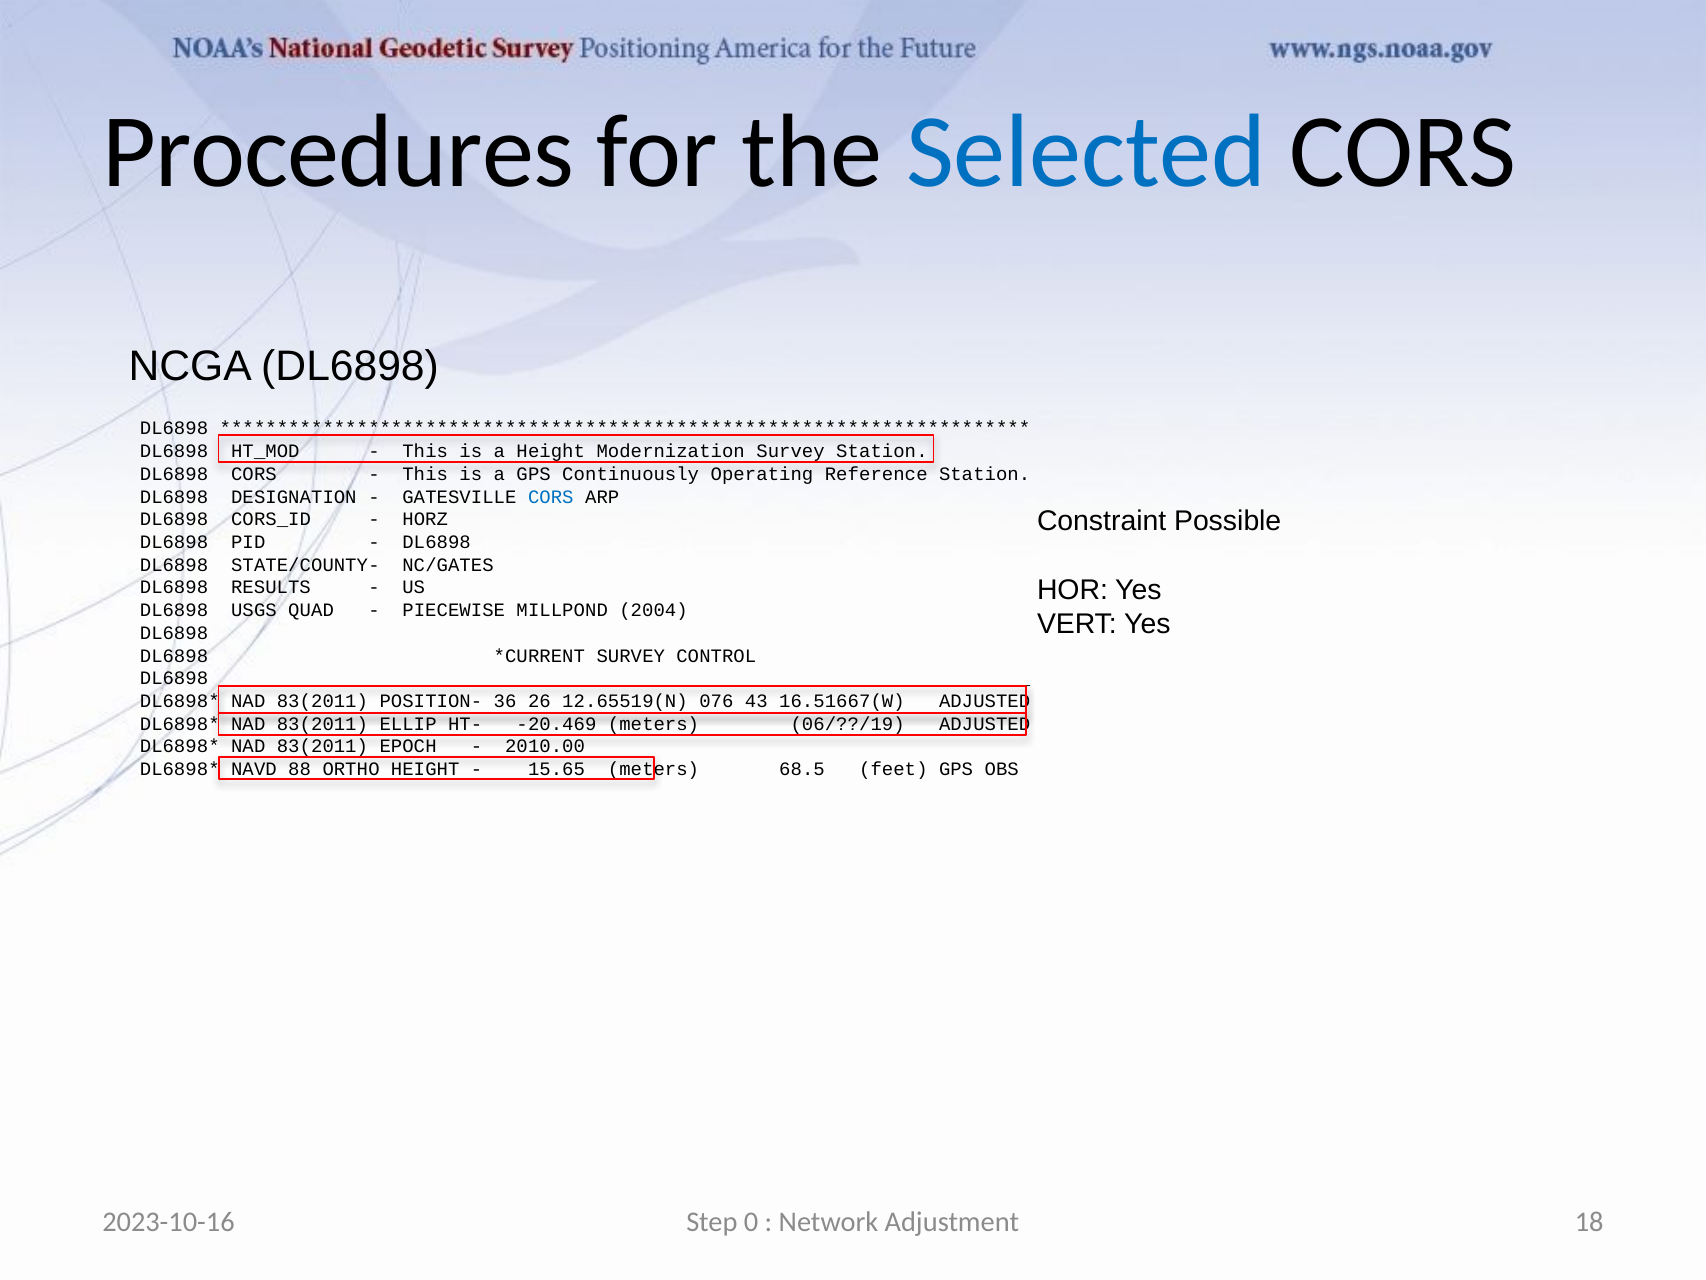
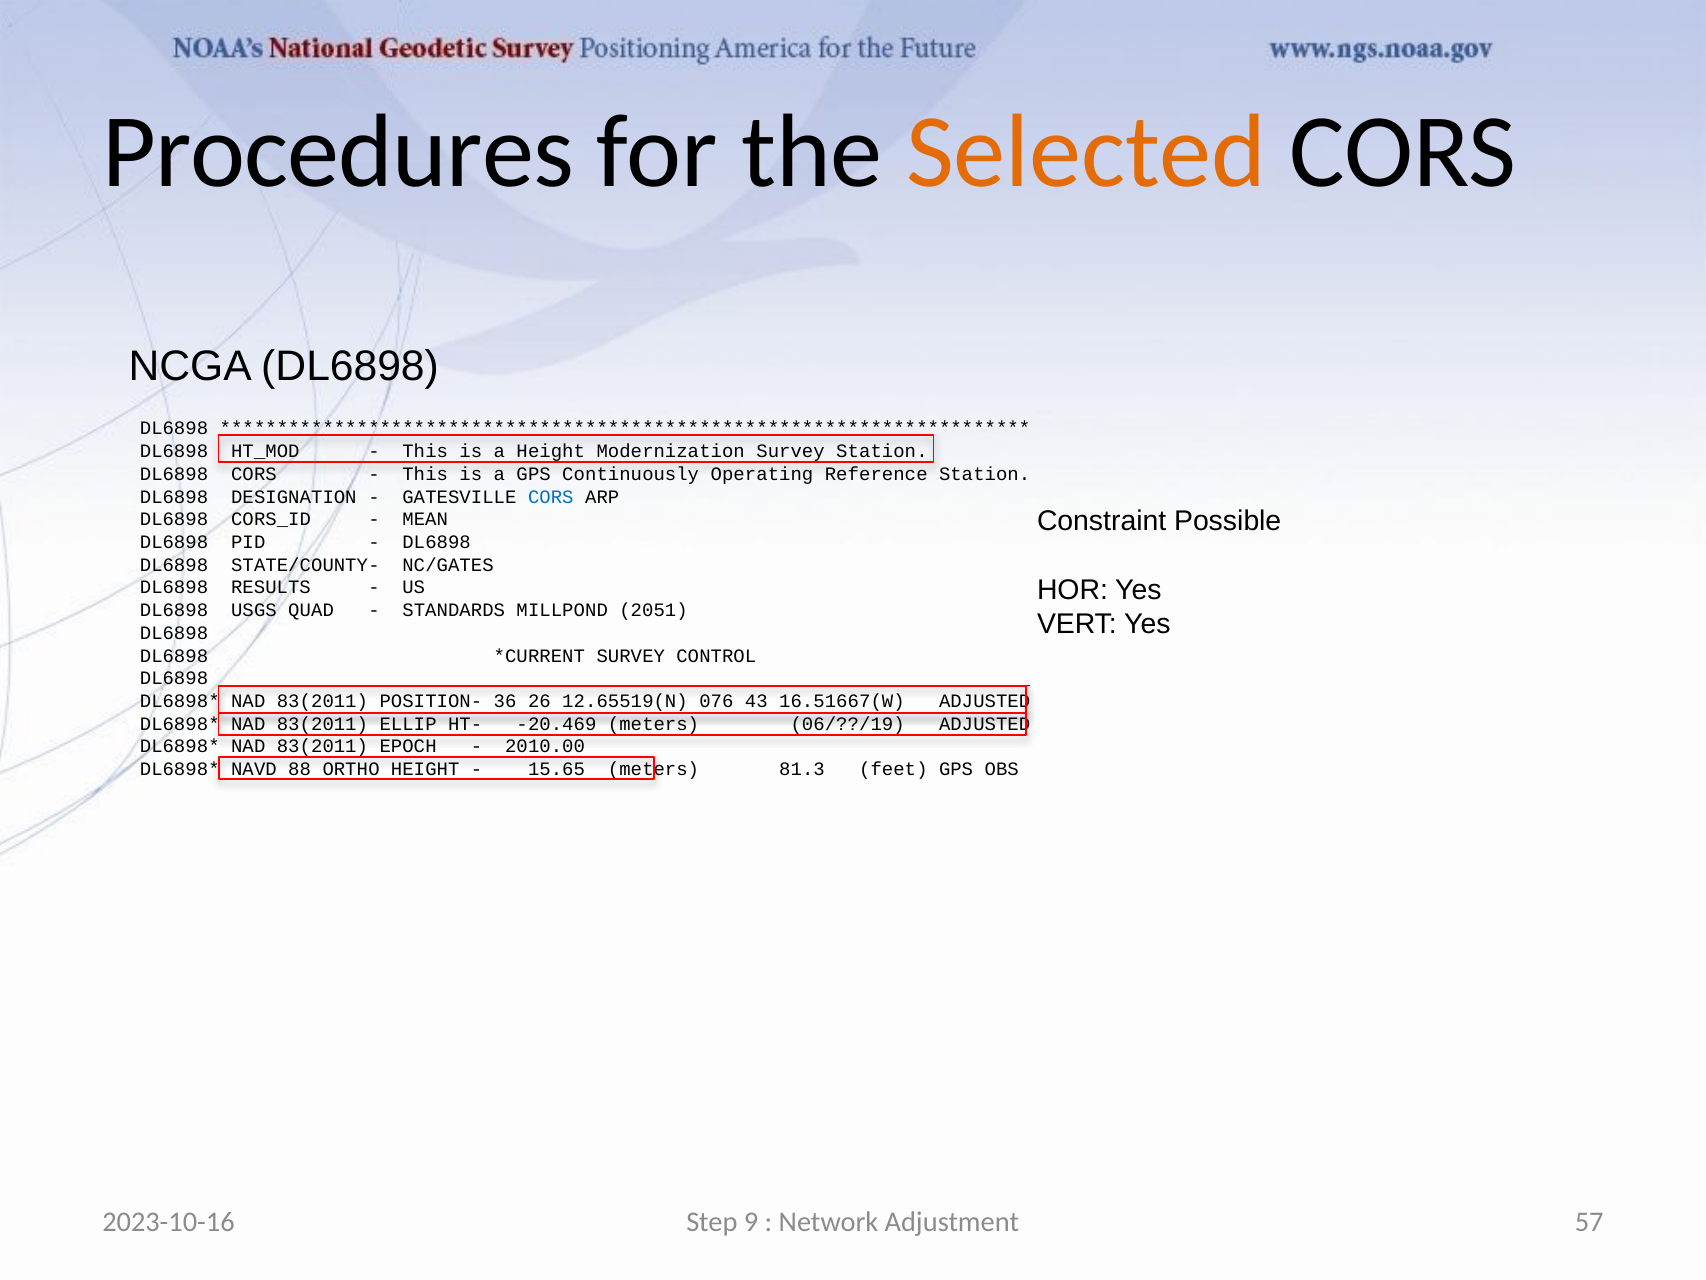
Selected colour: blue -> orange
HORZ: HORZ -> MEAN
PIECEWISE: PIECEWISE -> STANDARDS
2004: 2004 -> 2051
68.5: 68.5 -> 81.3
0: 0 -> 9
18: 18 -> 57
